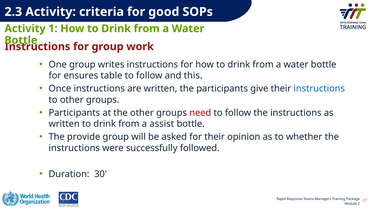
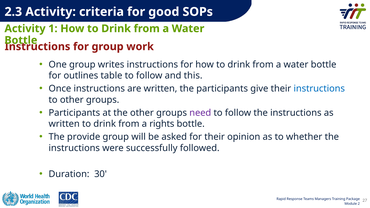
ensures: ensures -> outlines
need colour: red -> purple
assist: assist -> rights
